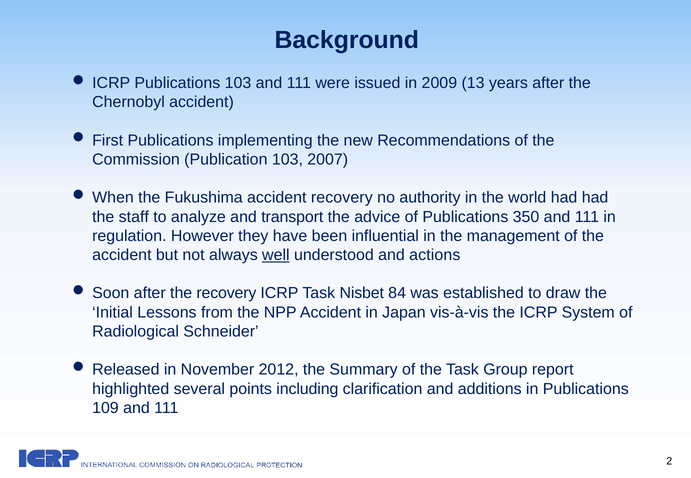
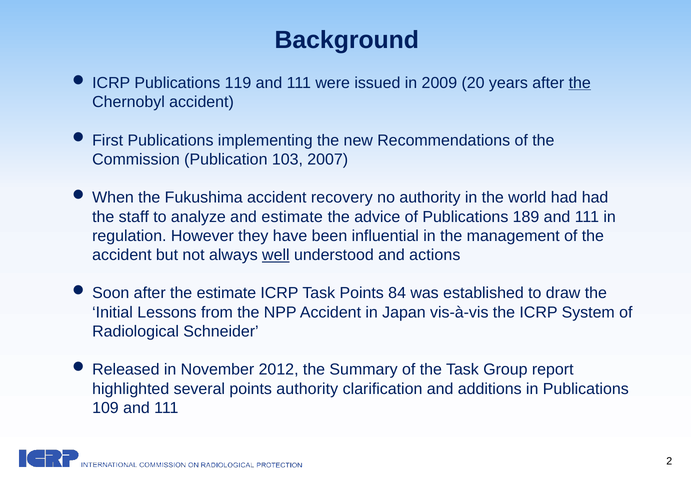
Publications 103: 103 -> 119
13: 13 -> 20
the at (580, 83) underline: none -> present
and transport: transport -> estimate
350: 350 -> 189
the recovery: recovery -> estimate
Task Nisbet: Nisbet -> Points
points including: including -> authority
